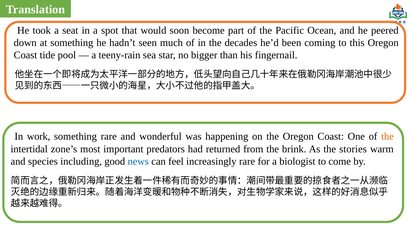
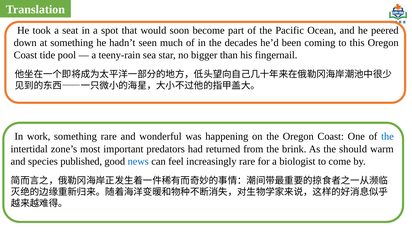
the at (387, 136) colour: orange -> blue
stories: stories -> should
including: including -> published
